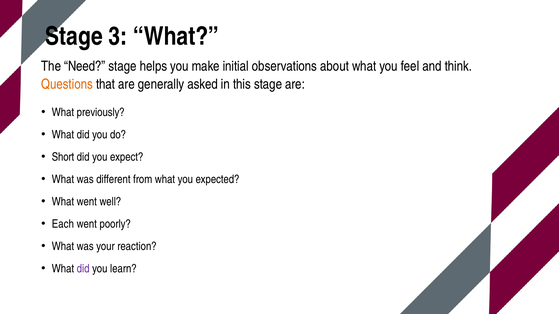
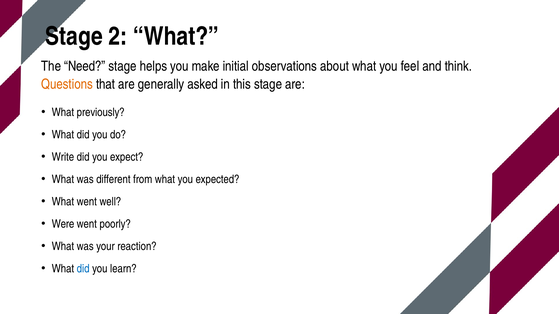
3: 3 -> 2
Short: Short -> Write
Each: Each -> Were
did at (83, 269) colour: purple -> blue
